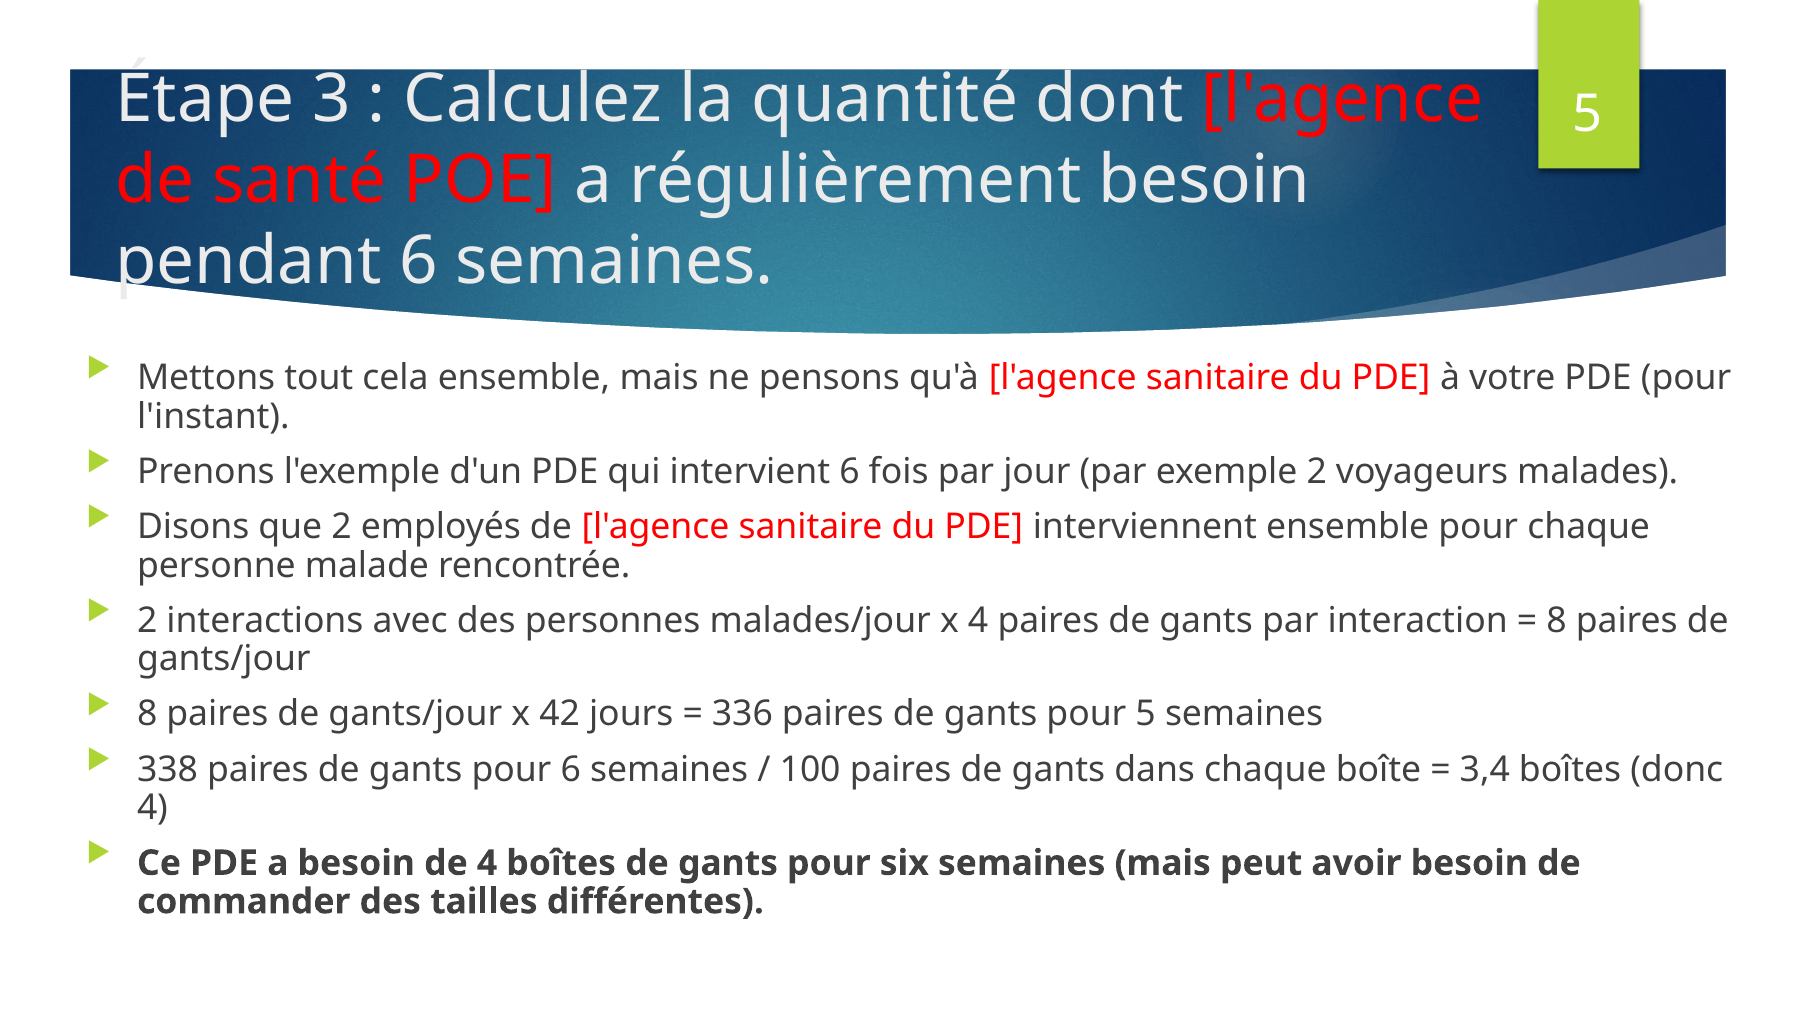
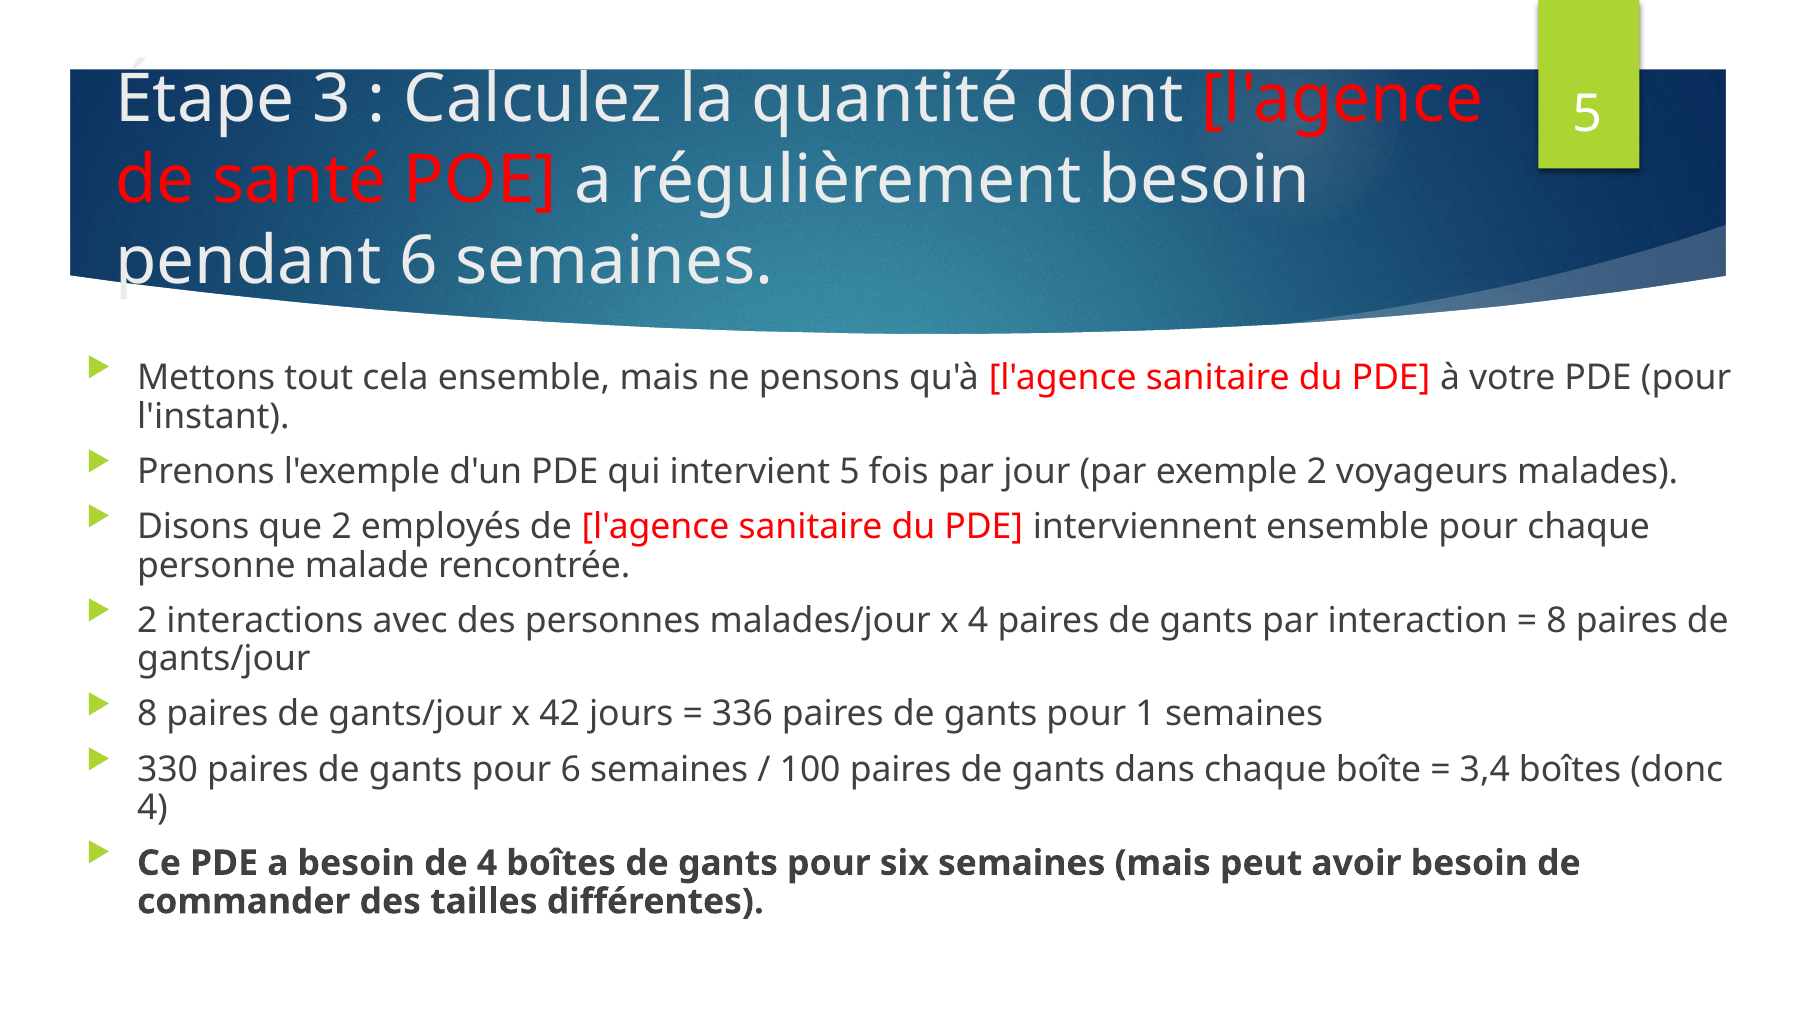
intervient 6: 6 -> 5
pour 5: 5 -> 1
338: 338 -> 330
